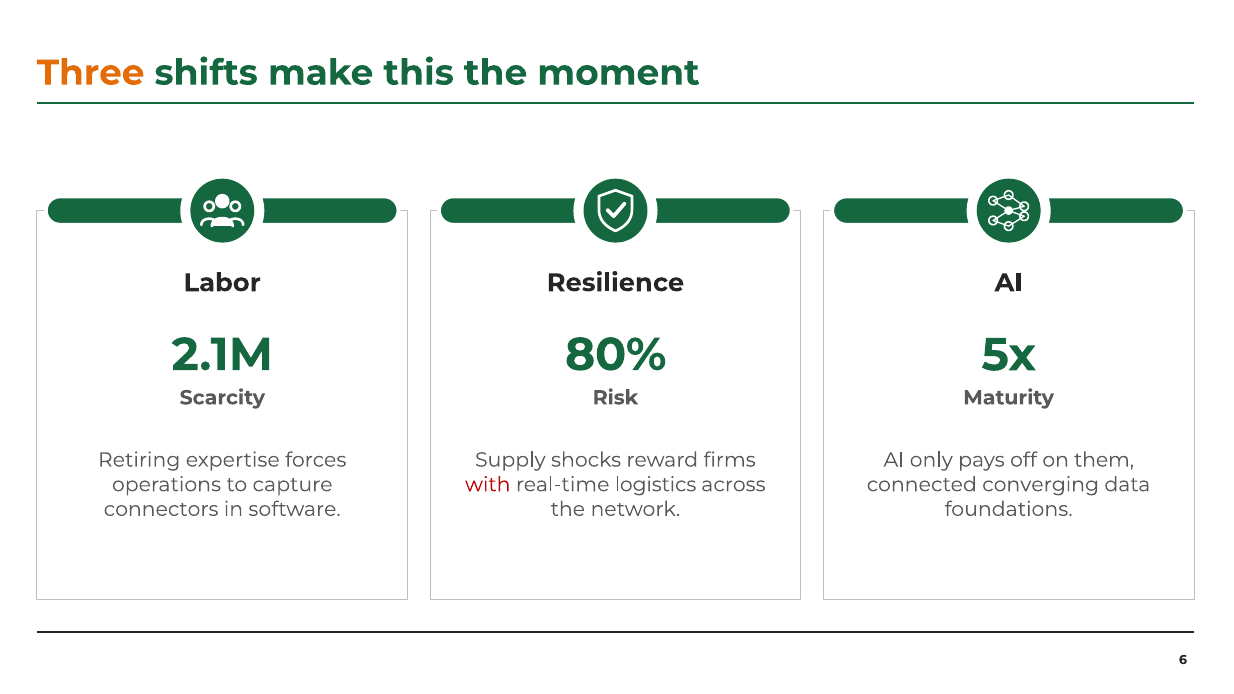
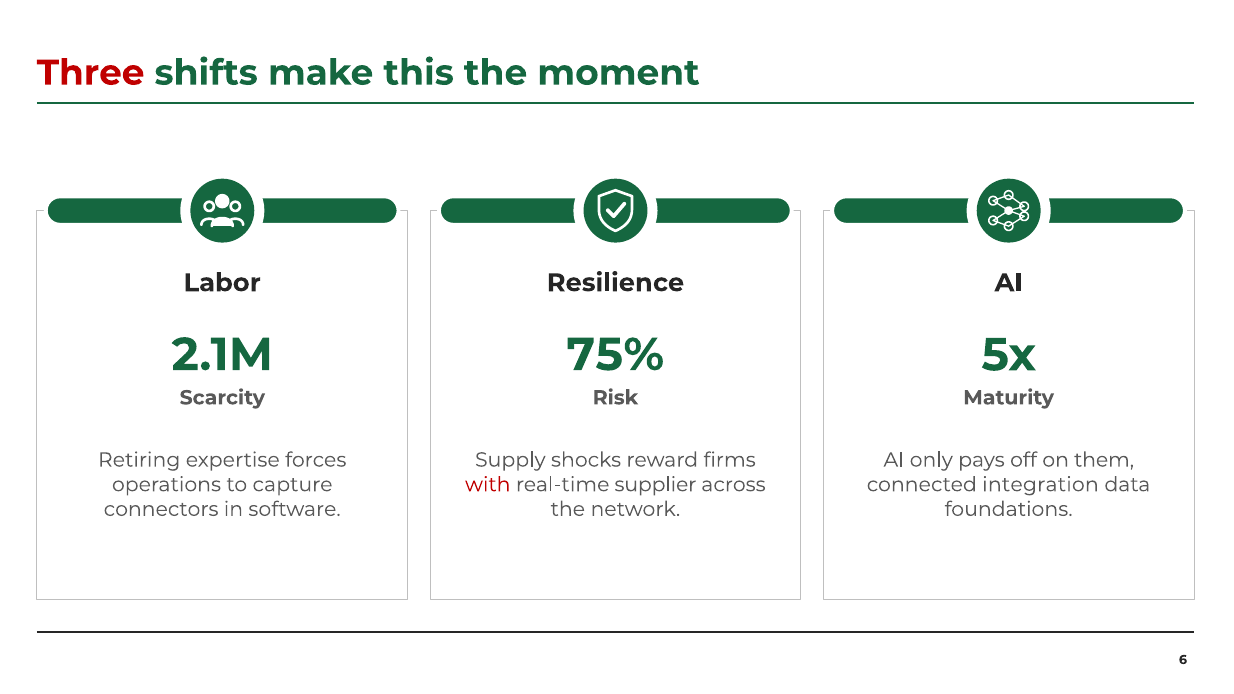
Three colour: orange -> red
80%: 80% -> 75%
logistics: logistics -> supplier
converging: converging -> integration
